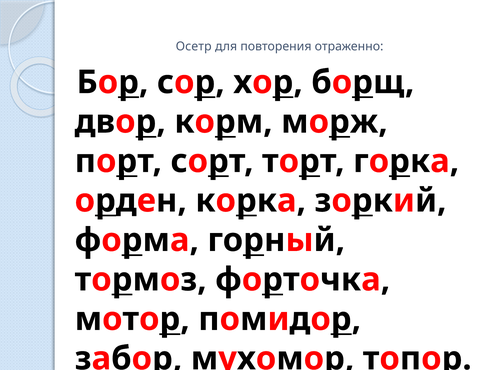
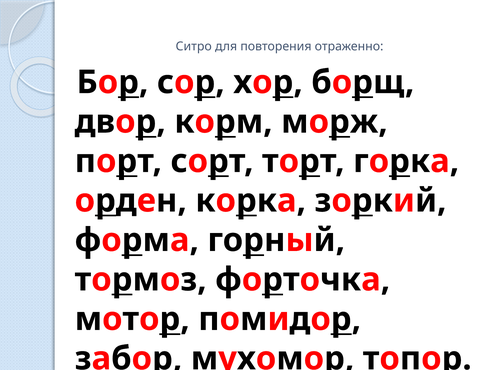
Осетр: Осетр -> Ситро
